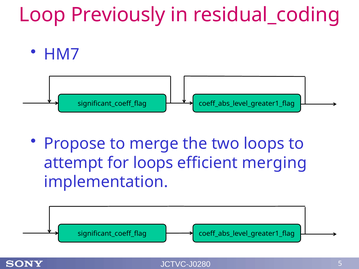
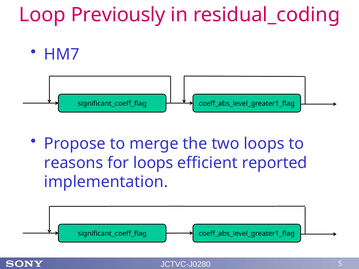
attempt: attempt -> reasons
merging: merging -> reported
